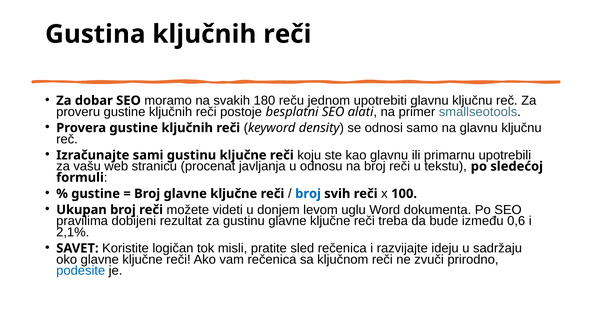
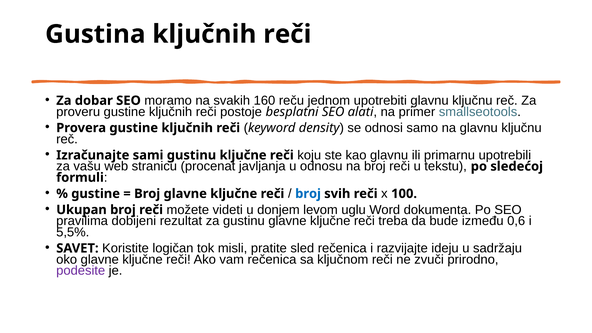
180: 180 -> 160
2,1%: 2,1% -> 5,5%
podesite colour: blue -> purple
